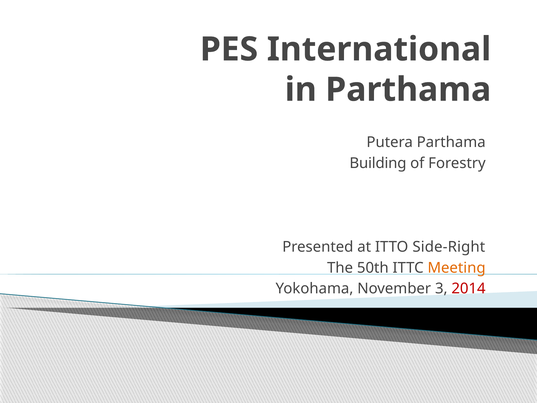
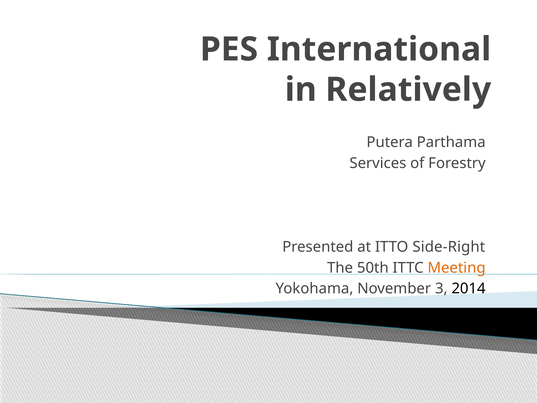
in Parthama: Parthama -> Relatively
Building: Building -> Services
2014 colour: red -> black
